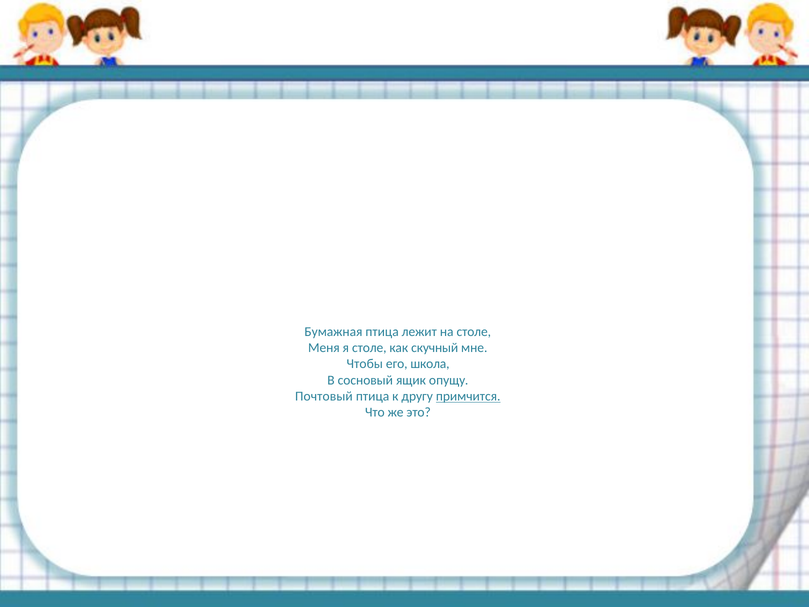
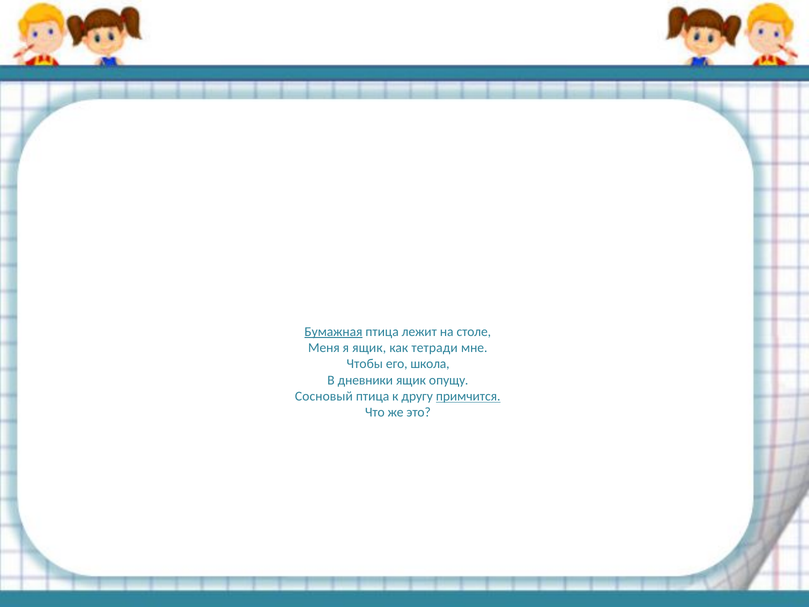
Бумажная underline: none -> present
я столе: столе -> ящик
скучный: скучный -> тетради
сосновый: сосновый -> дневники
Почтовый: Почтовый -> Сосновый
